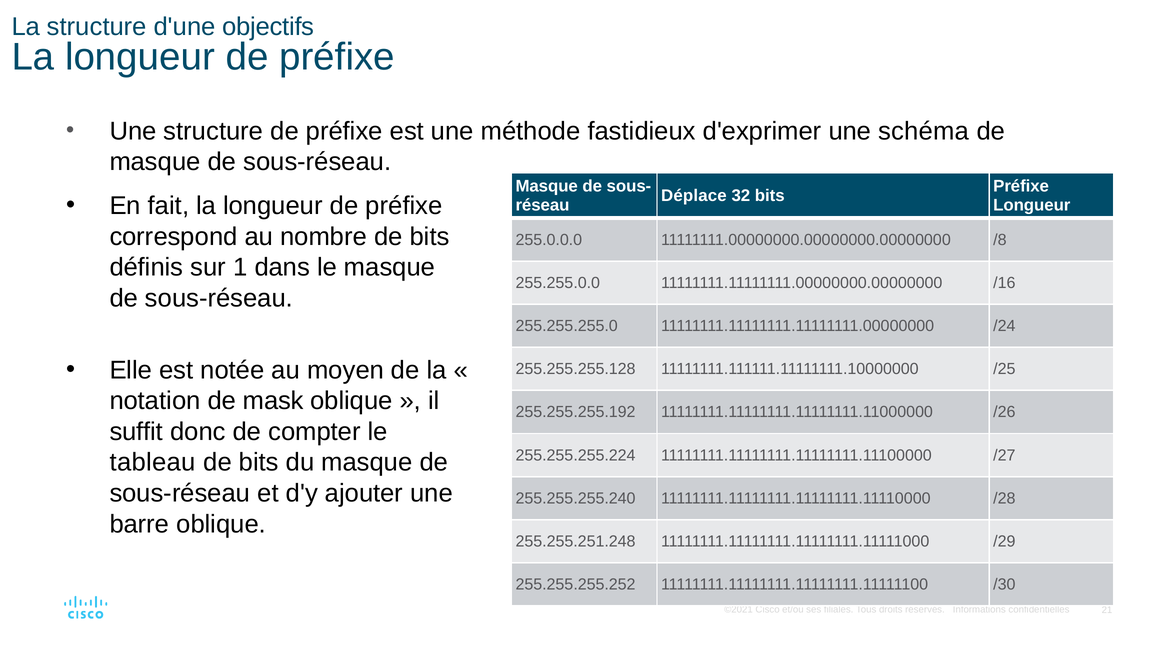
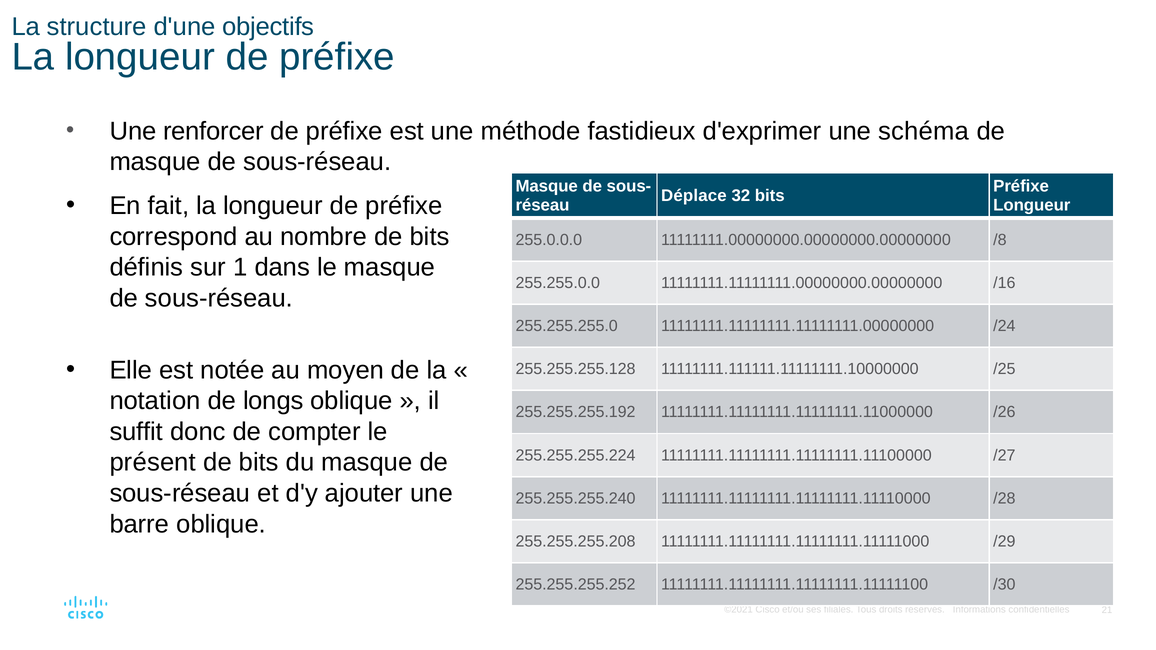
Une structure: structure -> renforcer
mask: mask -> longs
tableau: tableau -> présent
255.255.251.248: 255.255.251.248 -> 255.255.255.208
